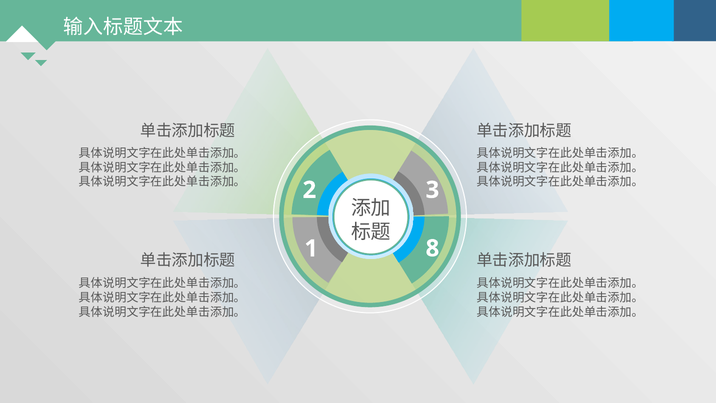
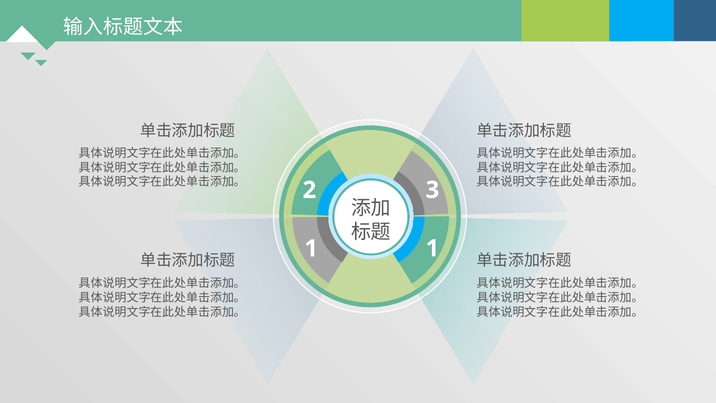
1 8: 8 -> 1
